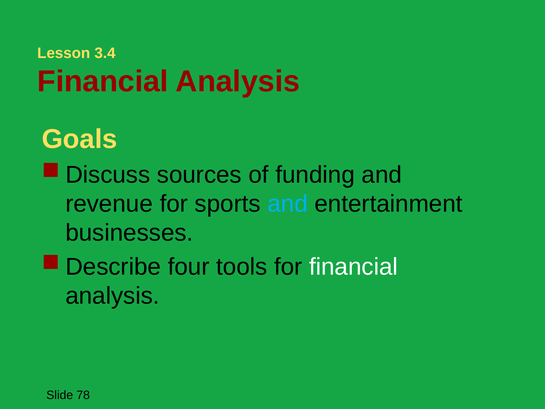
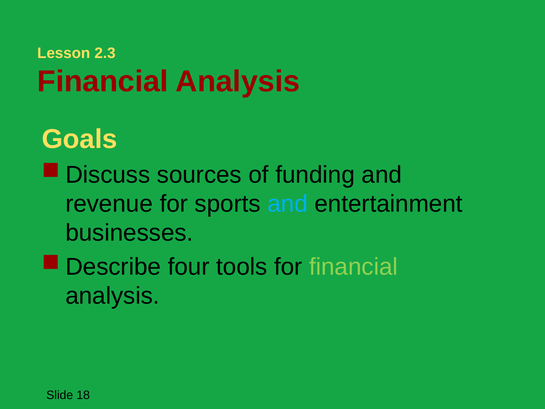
3.4: 3.4 -> 2.3
financial at (353, 267) colour: white -> light green
78: 78 -> 18
